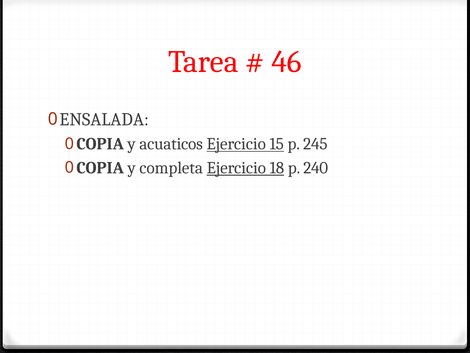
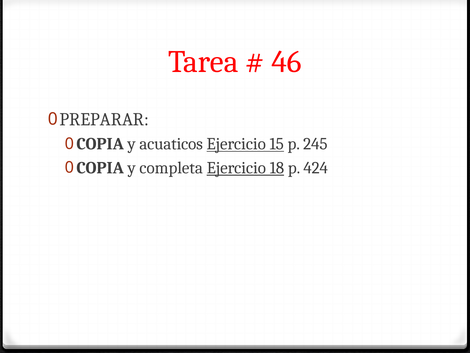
ENSALADA: ENSALADA -> PREPARAR
240: 240 -> 424
